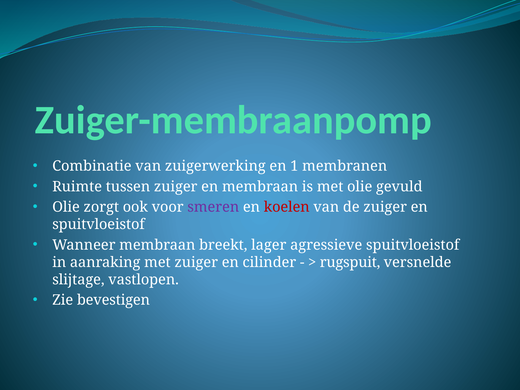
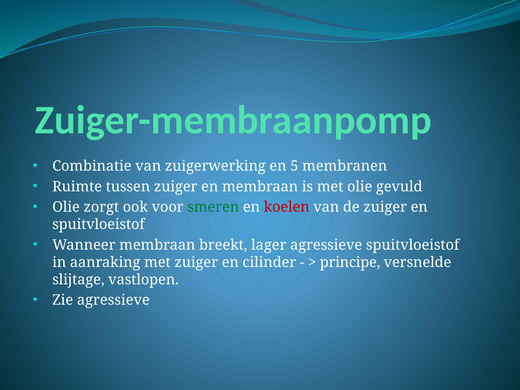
1: 1 -> 5
smeren colour: purple -> green
rugspuit: rugspuit -> principe
Zie bevestigen: bevestigen -> agressieve
